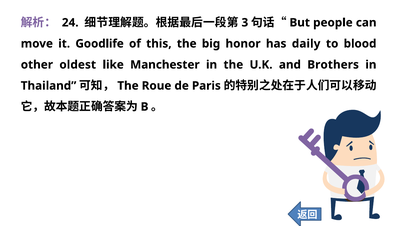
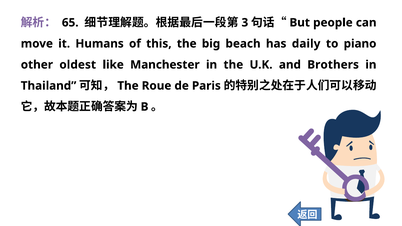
24: 24 -> 65
Goodlife: Goodlife -> Humans
honor: honor -> beach
blood: blood -> piano
